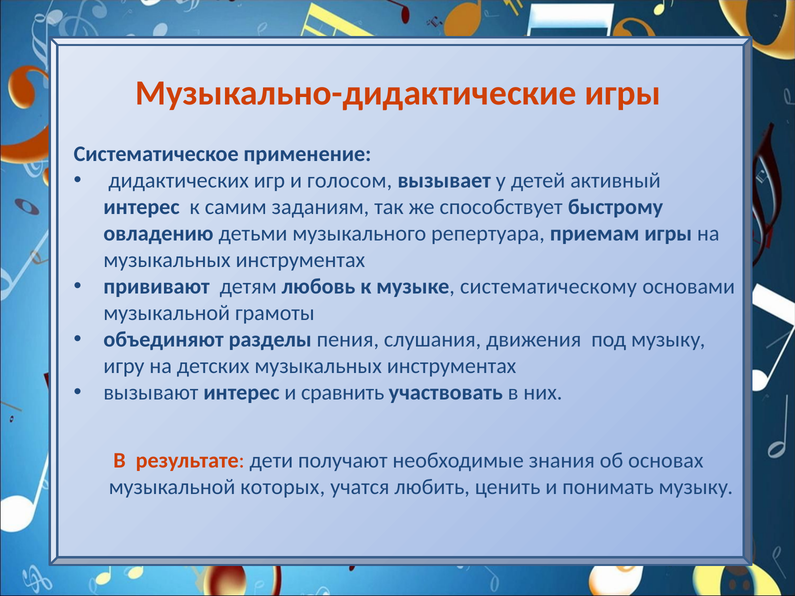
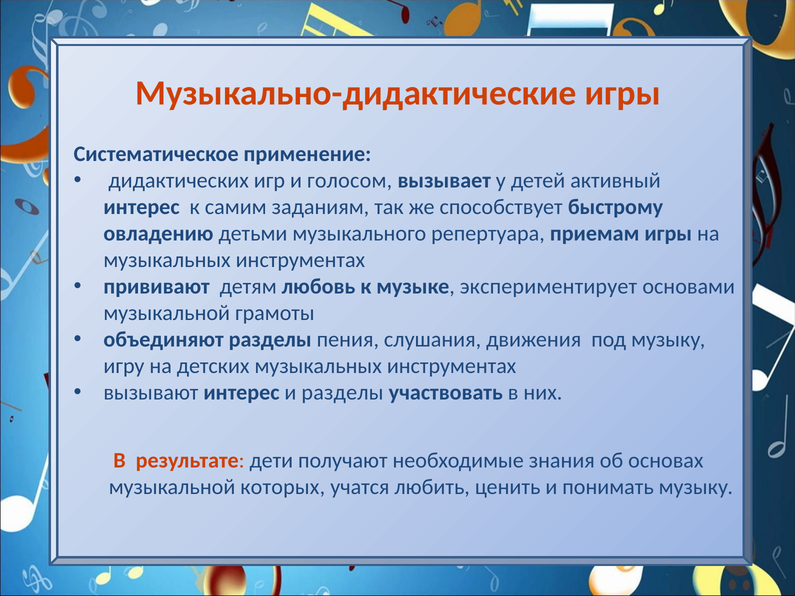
систематическому: систематическому -> экспериментирует
и сравнить: сравнить -> разделы
